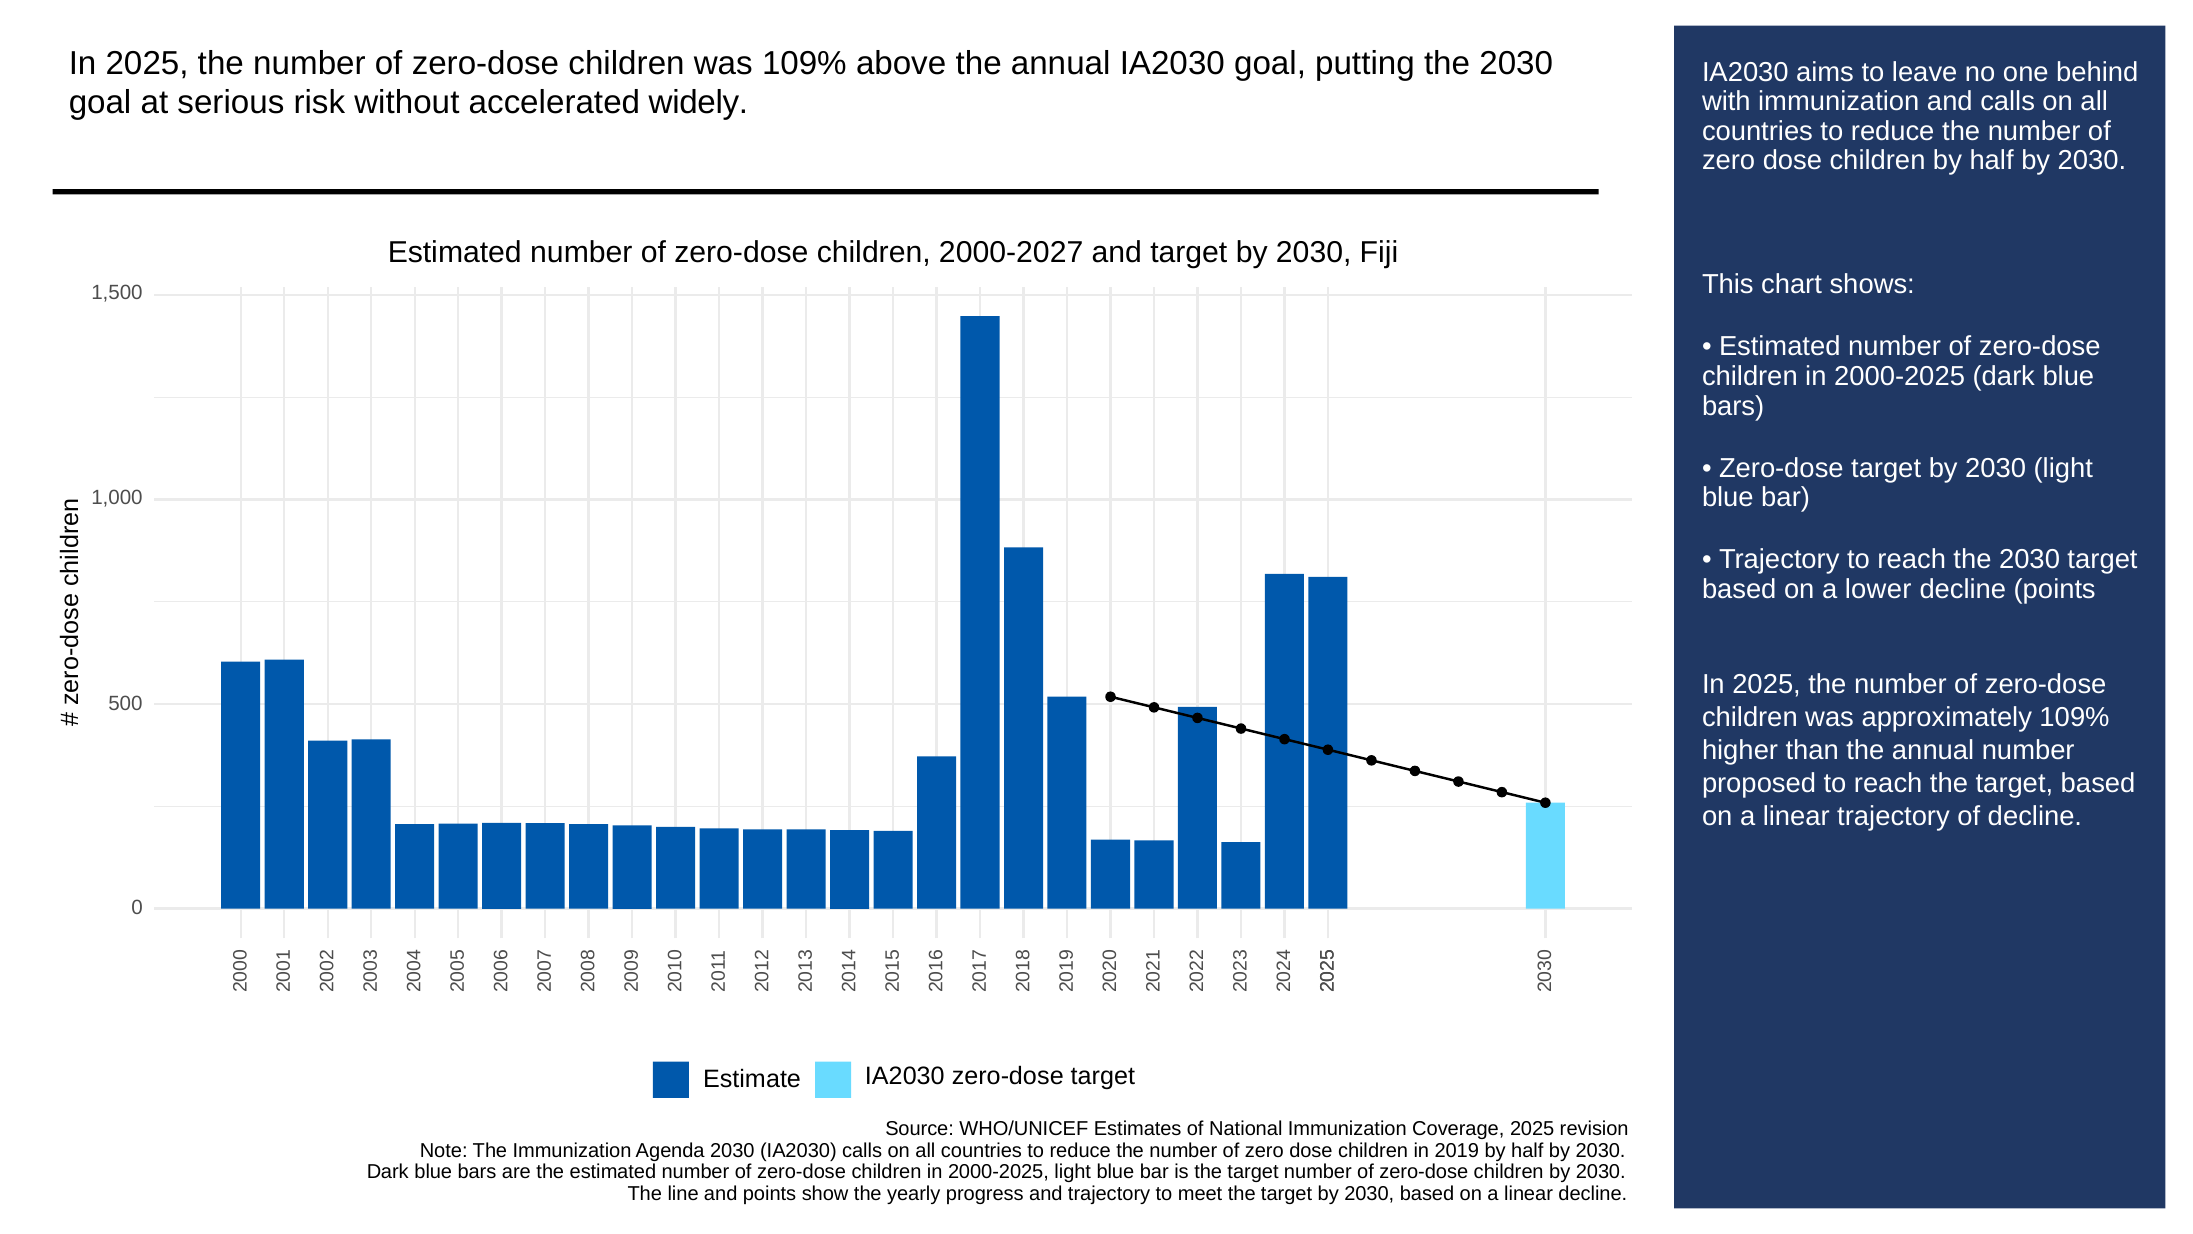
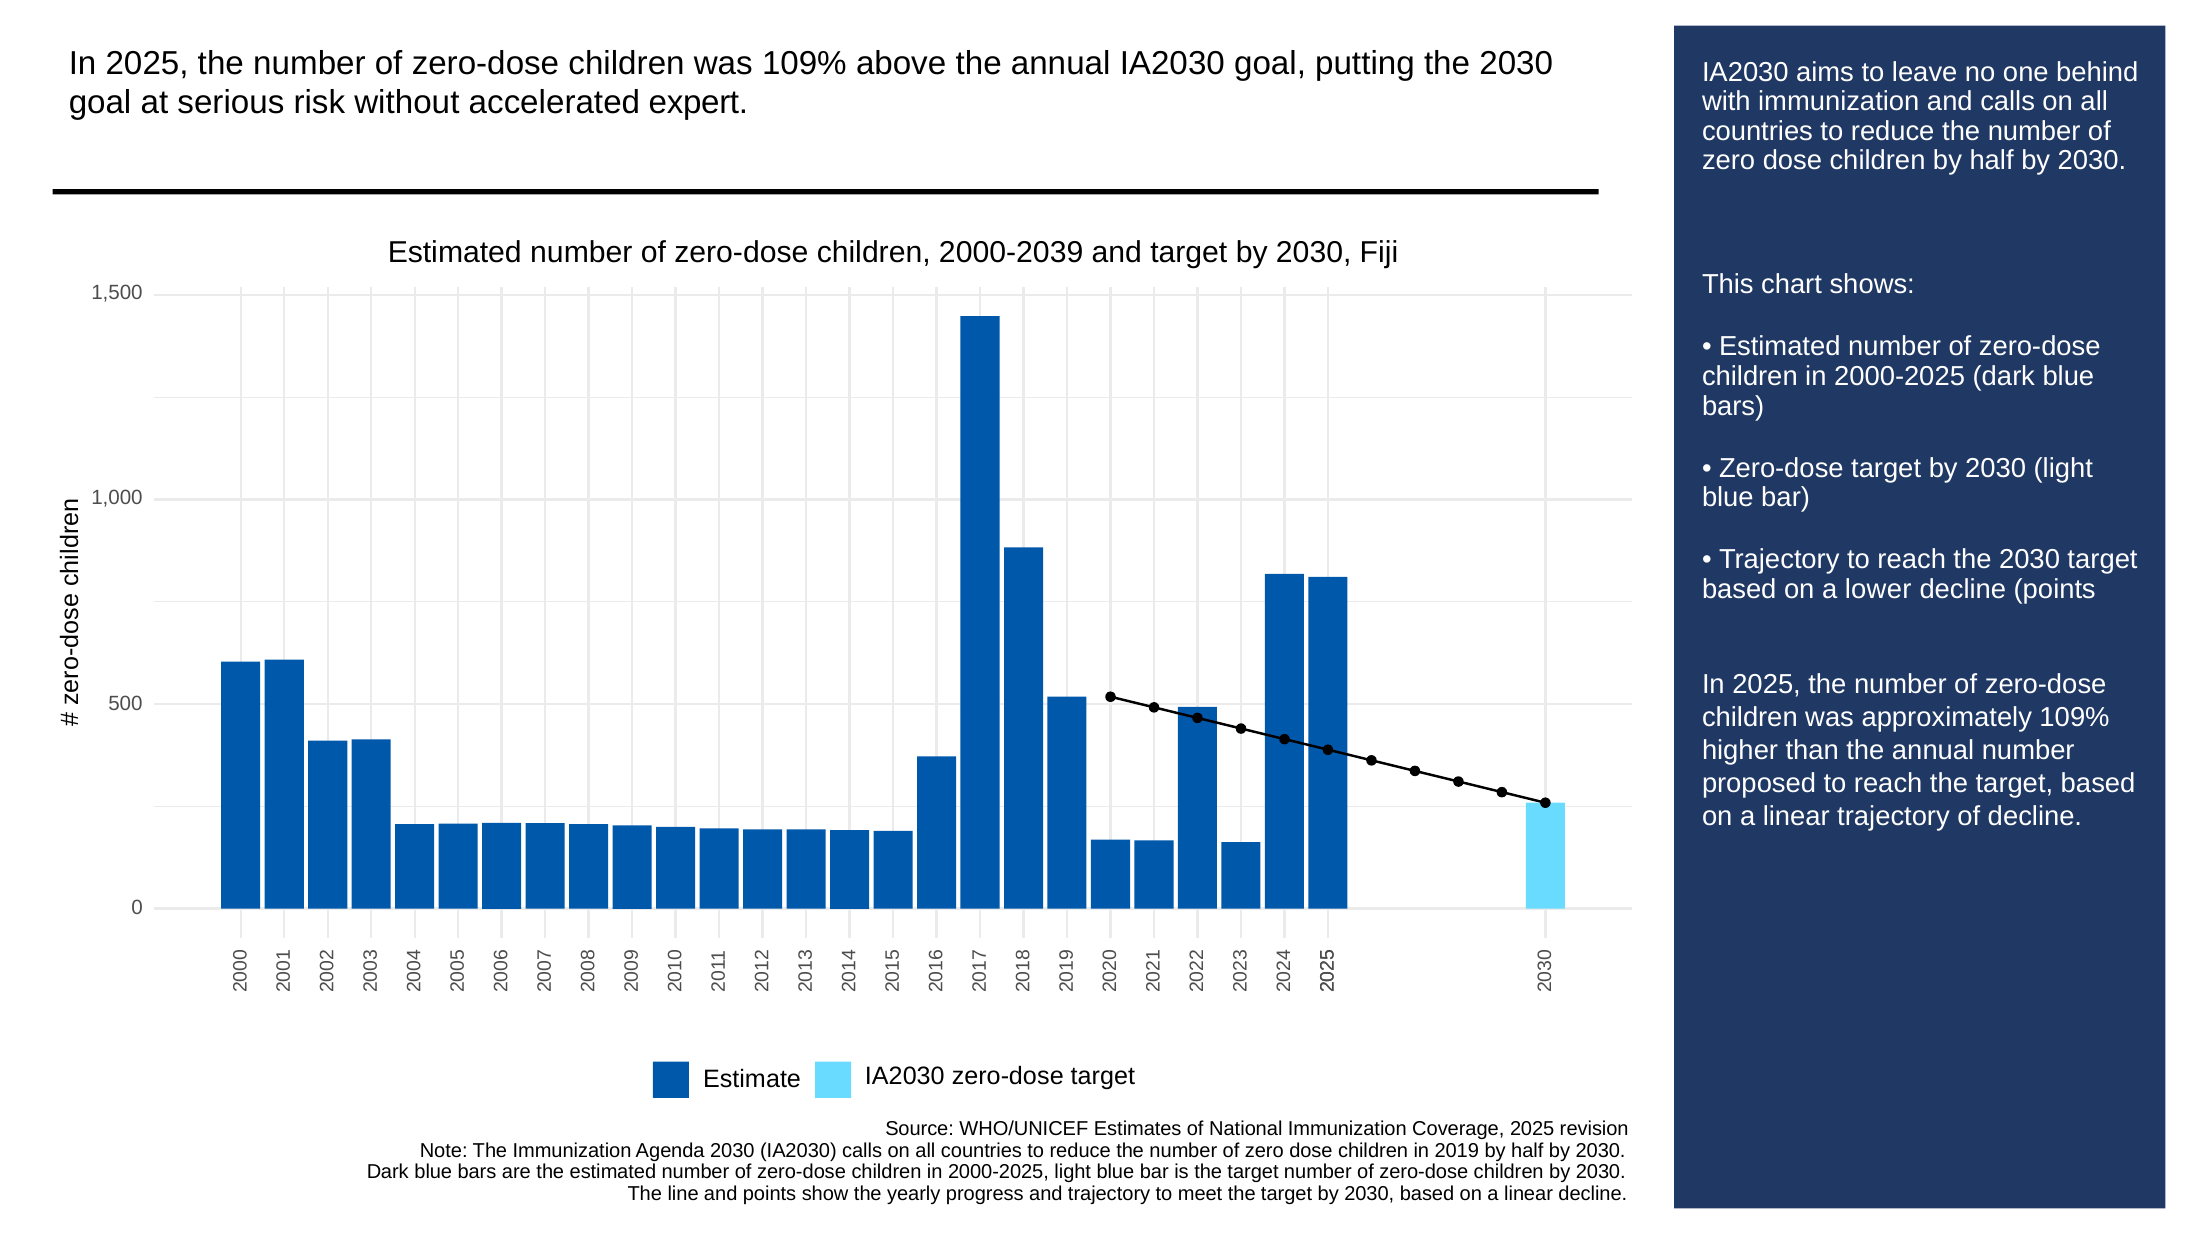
widely: widely -> expert
2000-2027: 2000-2027 -> 2000-2039
